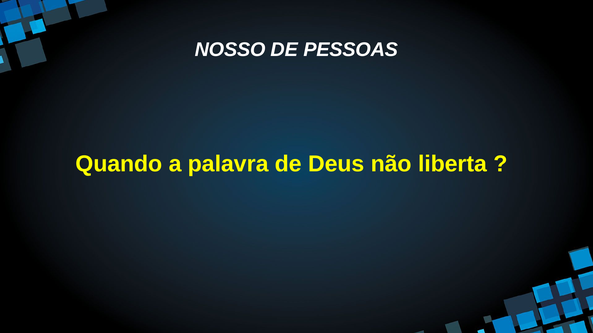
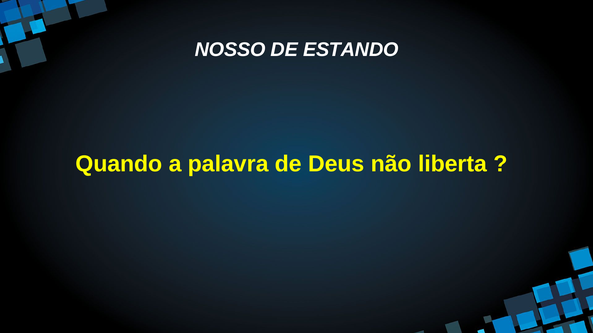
PESSOAS: PESSOAS -> ESTANDO
